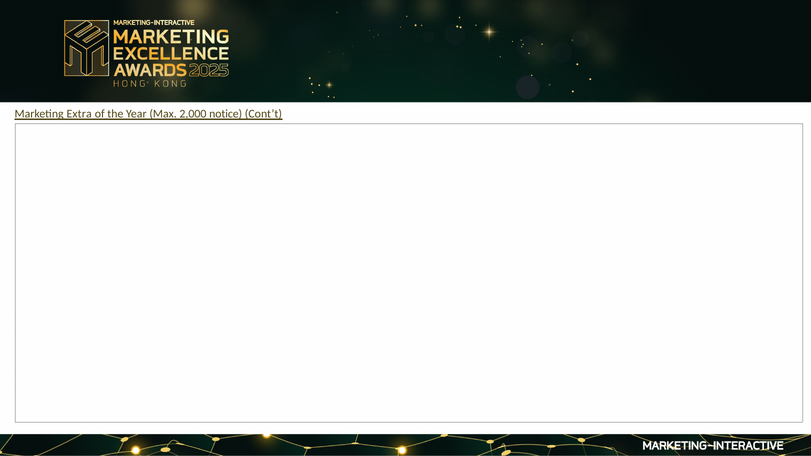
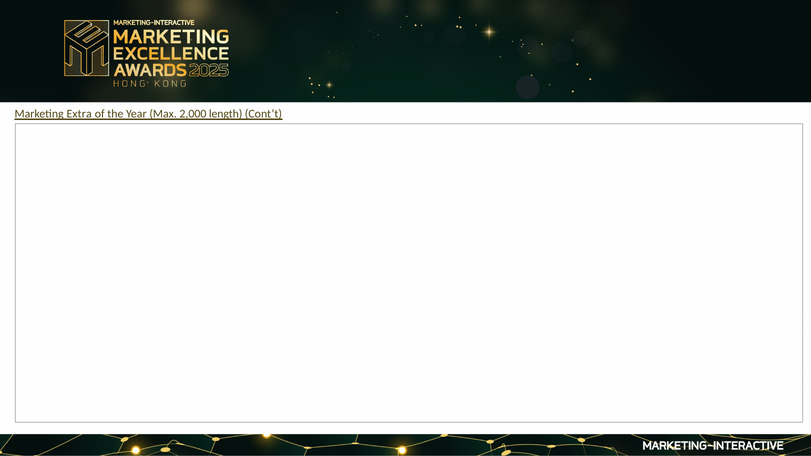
notice: notice -> length
